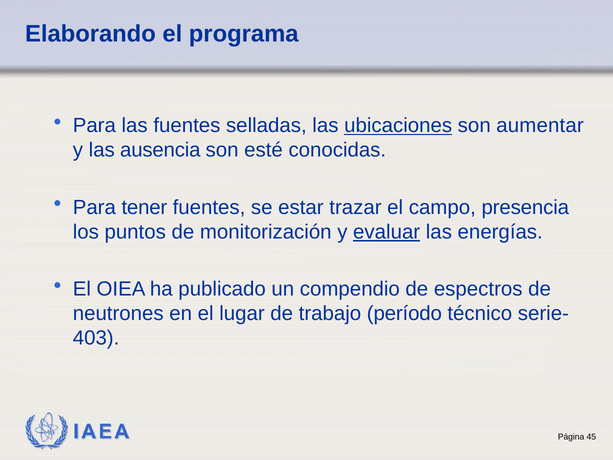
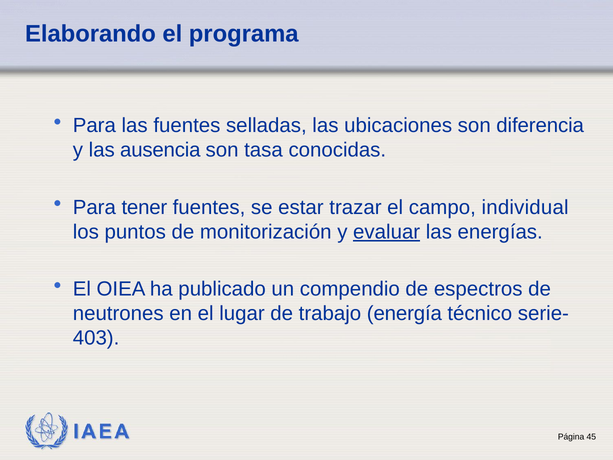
ubicaciones underline: present -> none
aumentar: aumentar -> diferencia
esté: esté -> tasa
presencia: presencia -> individual
período: período -> energía
